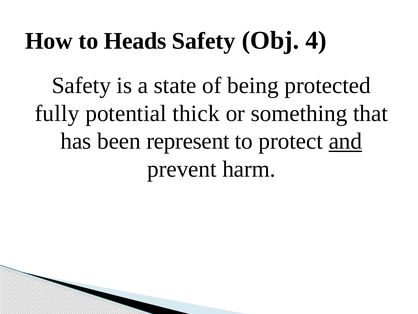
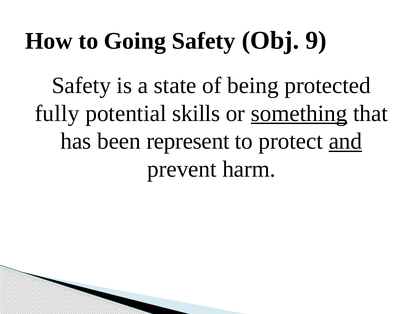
Heads: Heads -> Going
4: 4 -> 9
thick: thick -> skills
something underline: none -> present
